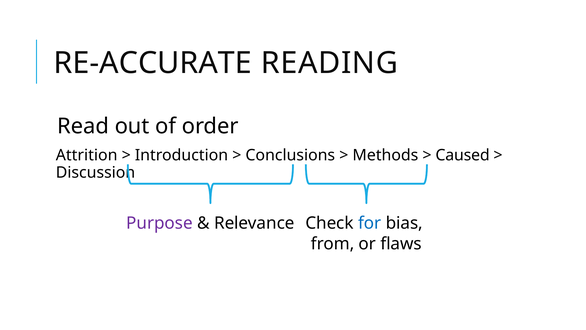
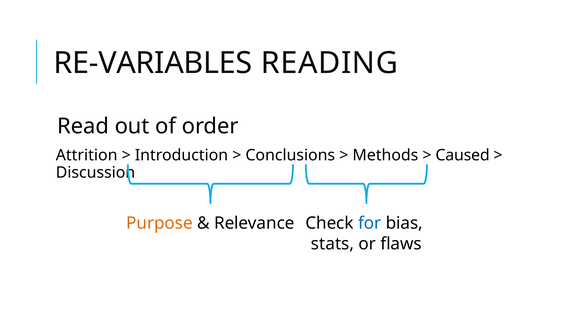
RE-ACCURATE: RE-ACCURATE -> RE-VARIABLES
Purpose colour: purple -> orange
from: from -> stats
